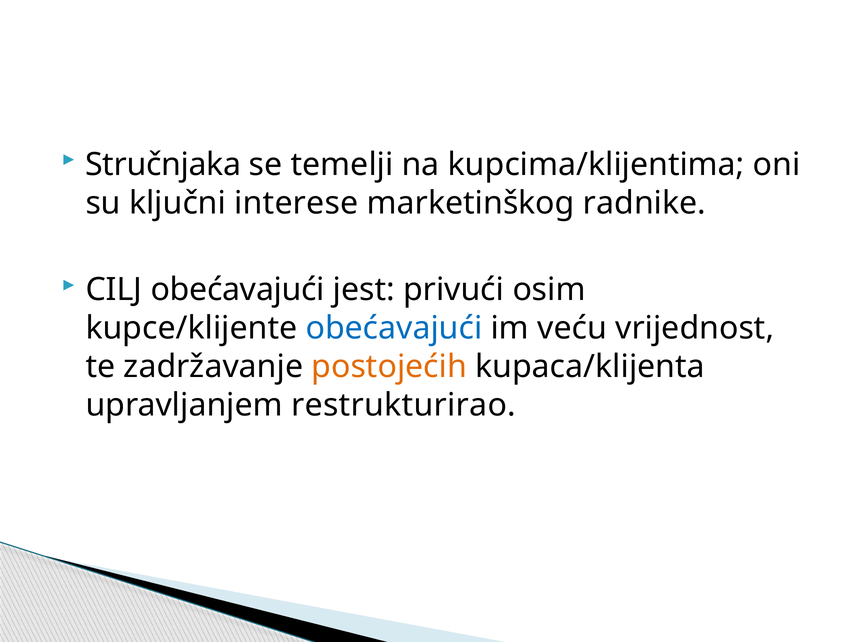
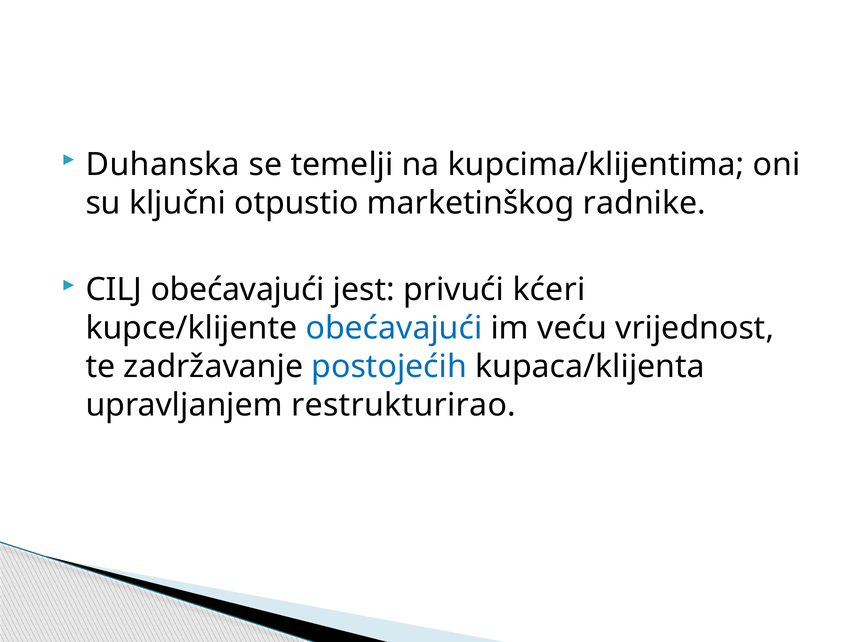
Stručnjaka: Stručnjaka -> Duhanska
interese: interese -> otpustio
osim: osim -> kćeri
postojećih colour: orange -> blue
